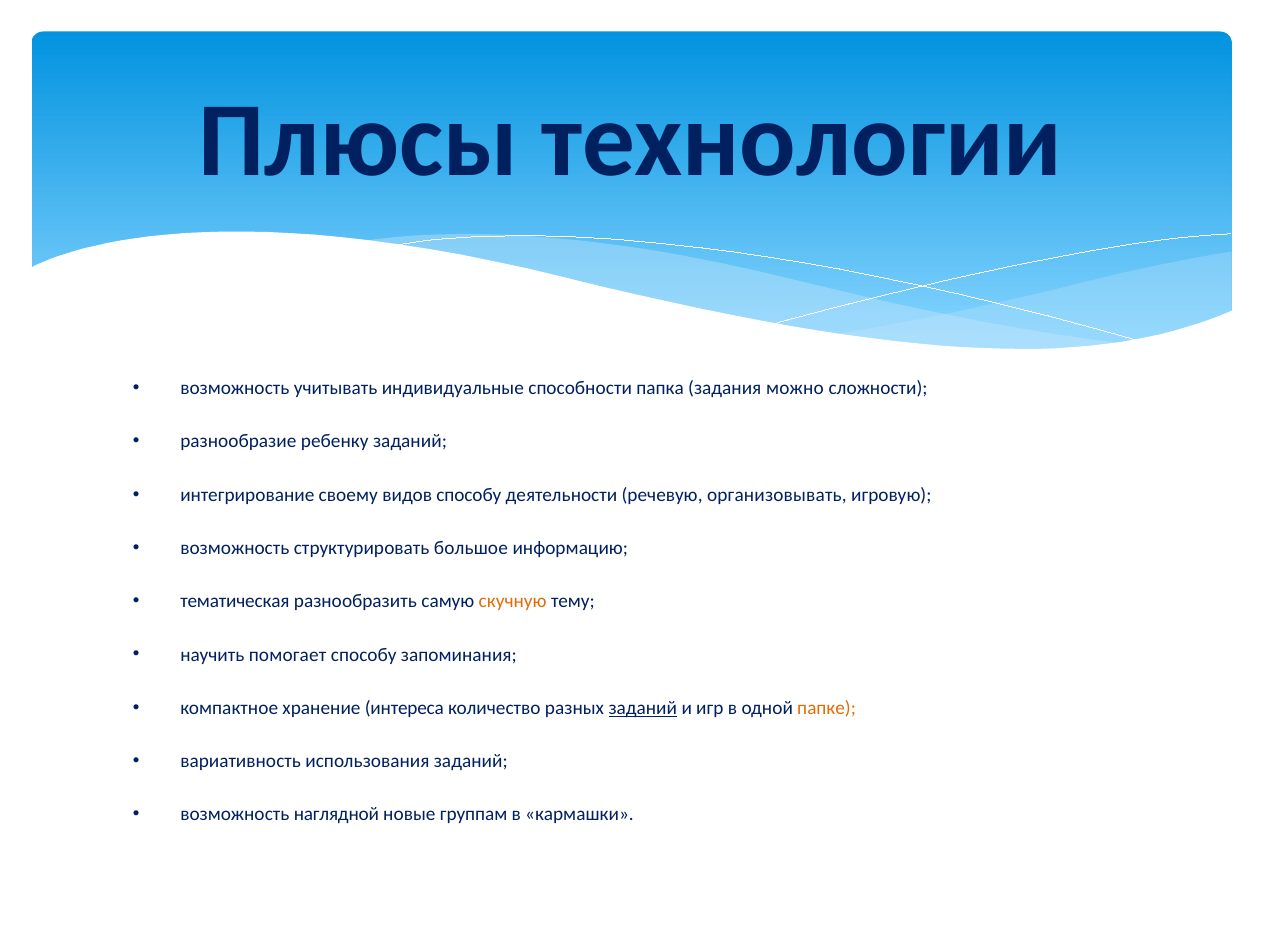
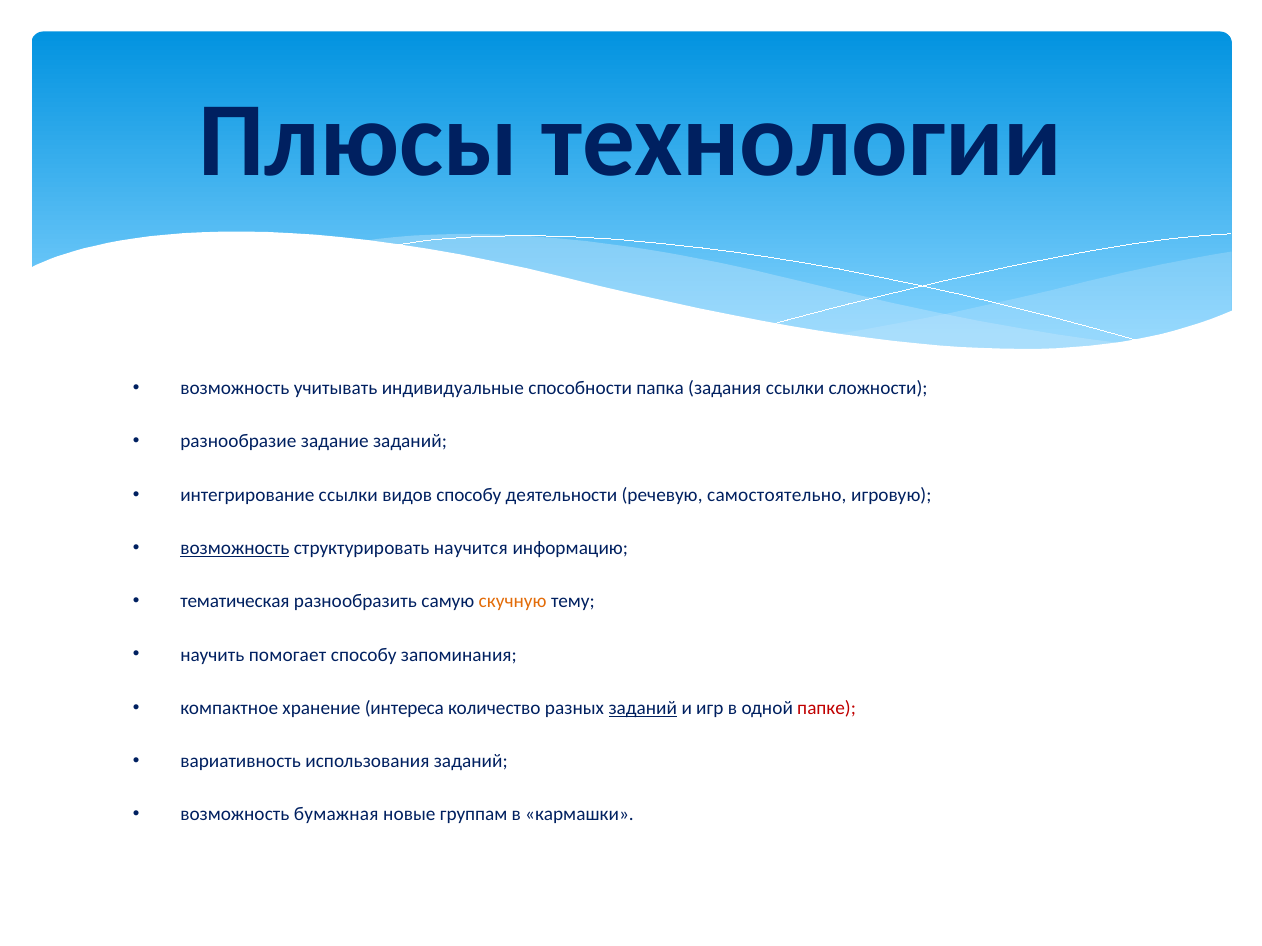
задания можно: можно -> ссылки
ребенку: ребенку -> задание
интегрирование своему: своему -> ссылки
организовывать: организовывать -> самостоятельно
возможность at (235, 548) underline: none -> present
большое: большое -> научится
папке colour: orange -> red
наглядной: наглядной -> бумажная
